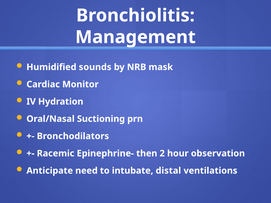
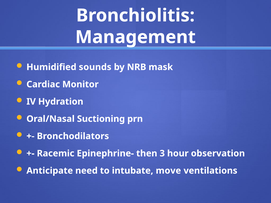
2: 2 -> 3
distal: distal -> move
